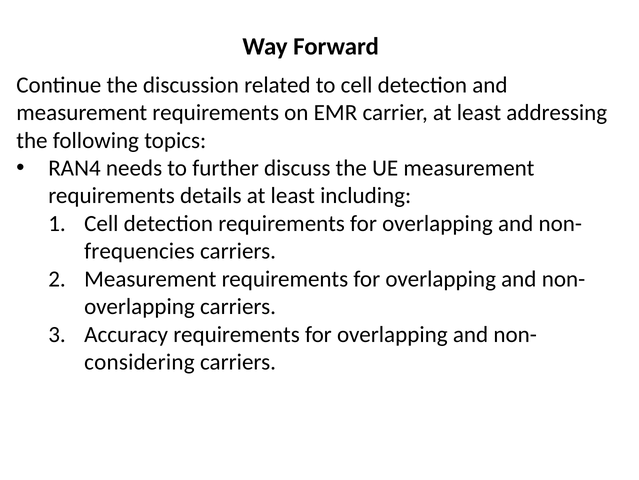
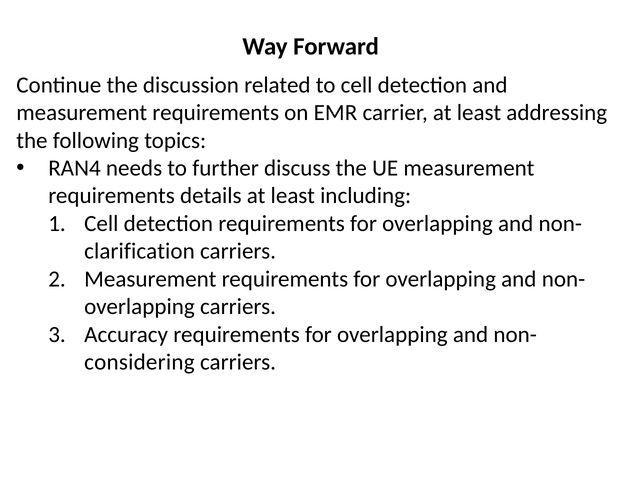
frequencies: frequencies -> clarification
